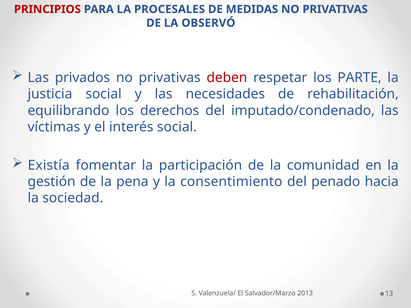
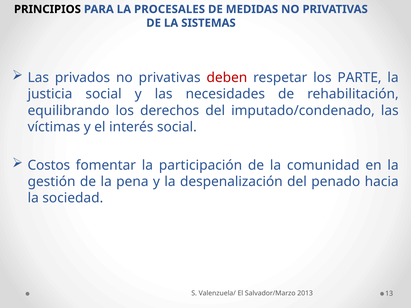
PRINCIPIOS colour: red -> black
OBSERVÓ: OBSERVÓ -> SISTEMAS
Existía: Existía -> Costos
consentimiento: consentimiento -> despenalización
